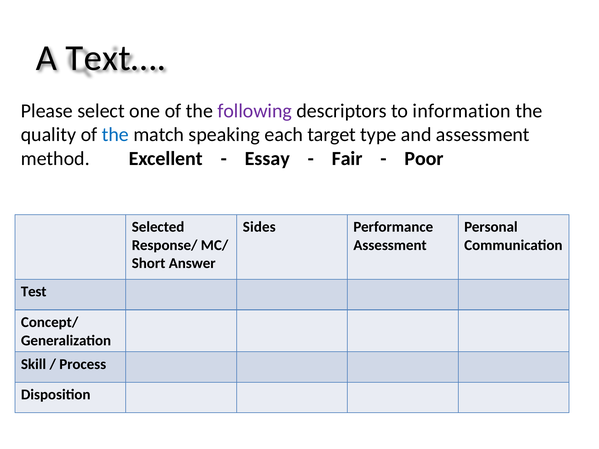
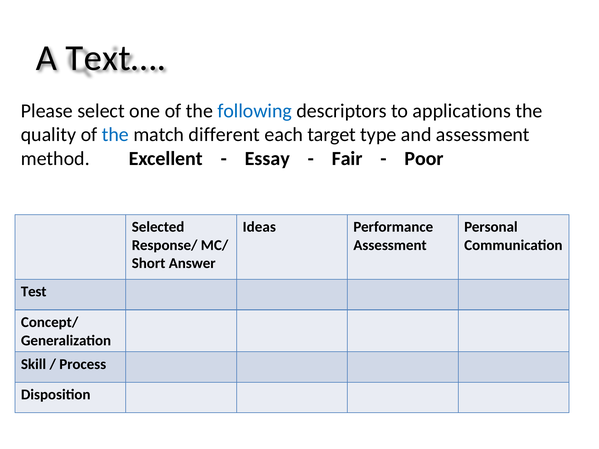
following colour: purple -> blue
information: information -> applications
speaking: speaking -> different
Sides: Sides -> Ideas
